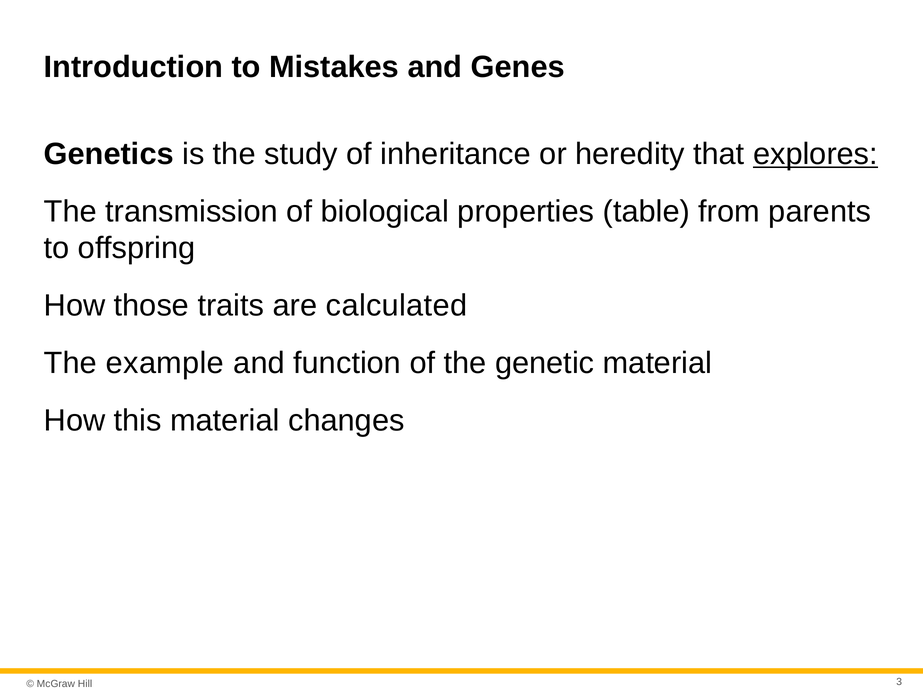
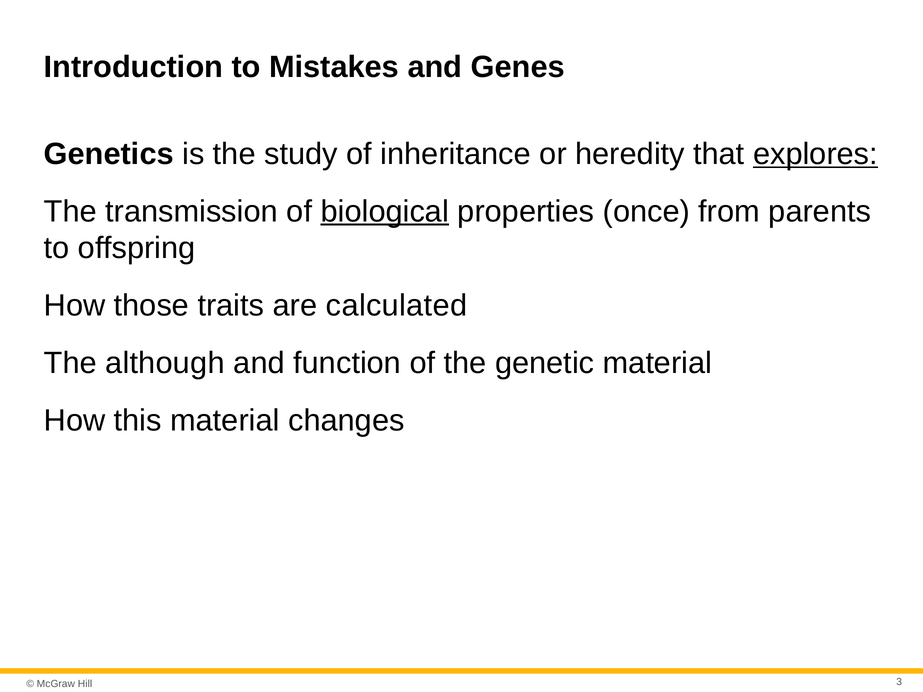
biological underline: none -> present
table: table -> once
example: example -> although
